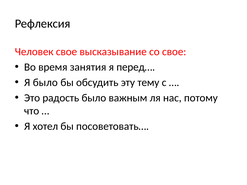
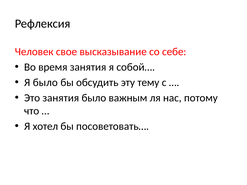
со свое: свое -> себе
перед…: перед… -> собой…
Это радость: радость -> занятия
